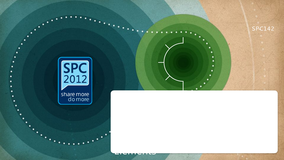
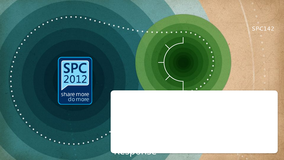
Elements: Elements -> Response
